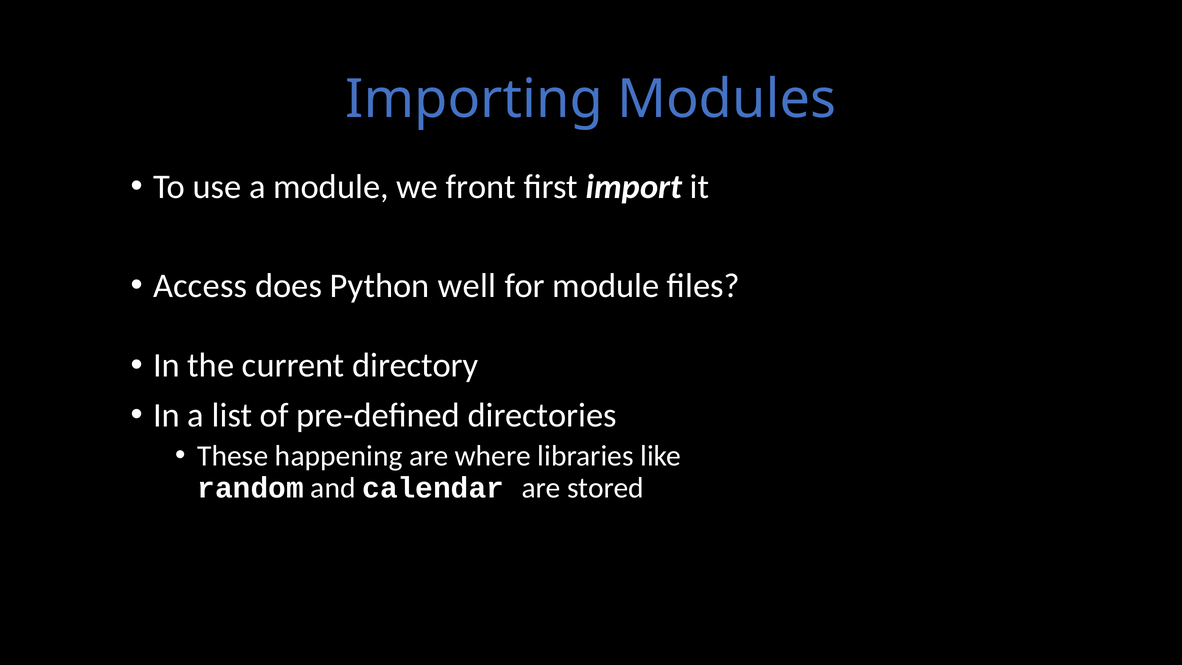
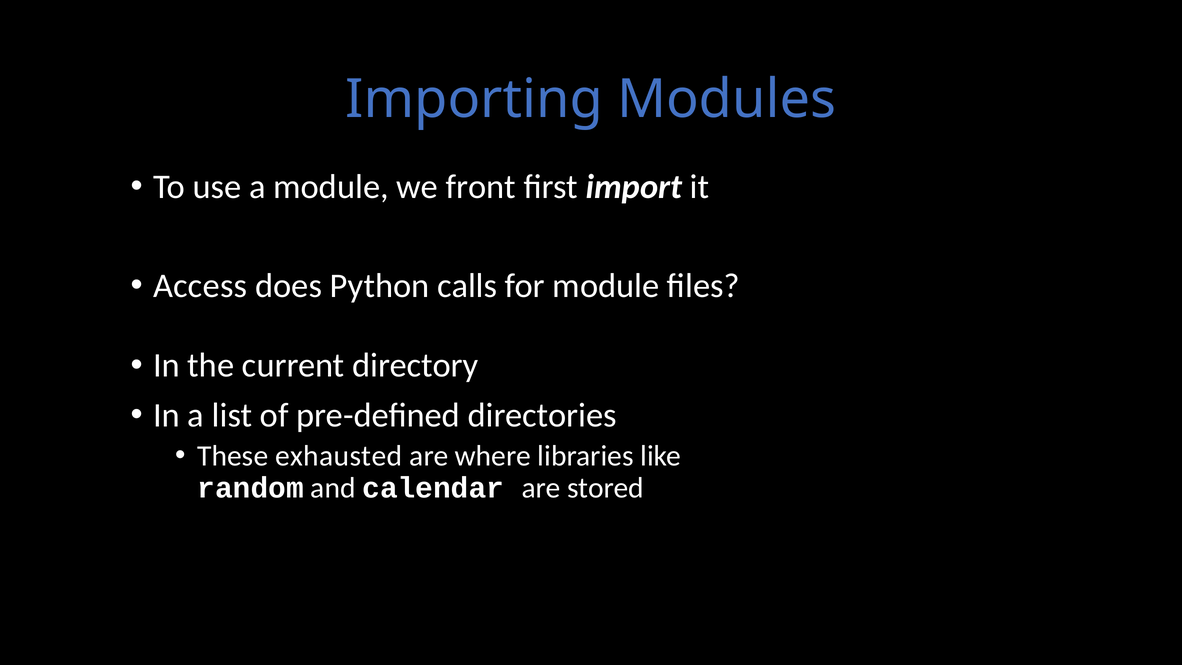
well: well -> calls
happening: happening -> exhausted
